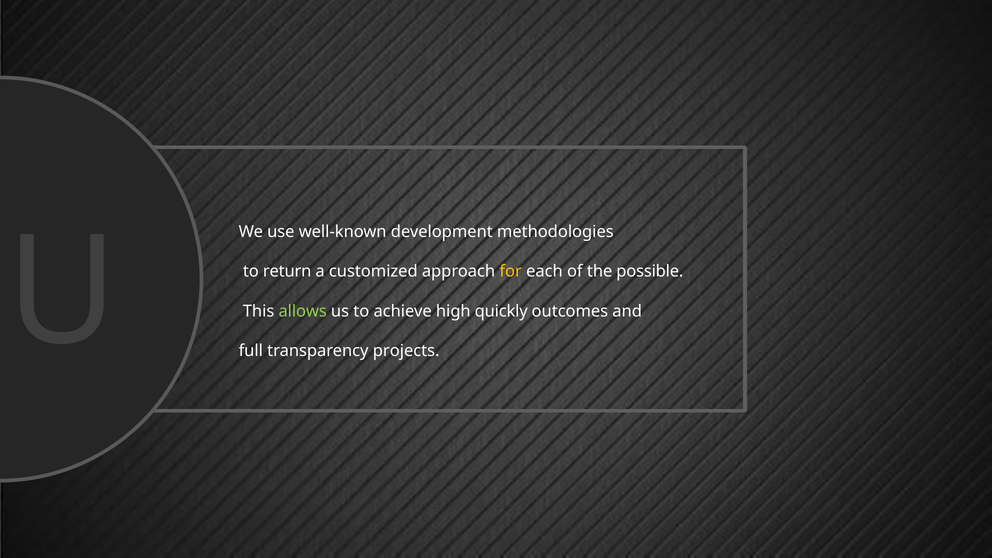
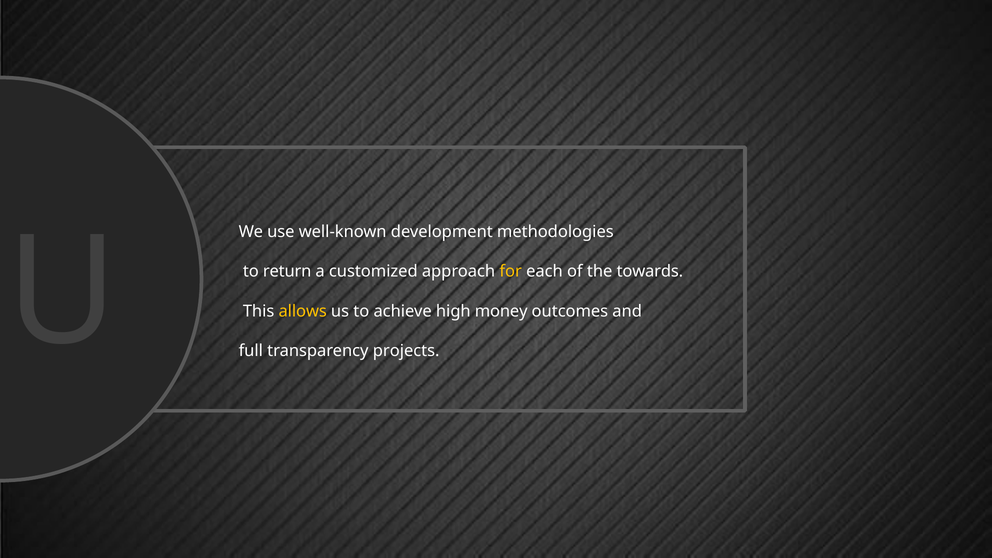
possible: possible -> towards
allows colour: light green -> yellow
quickly: quickly -> money
